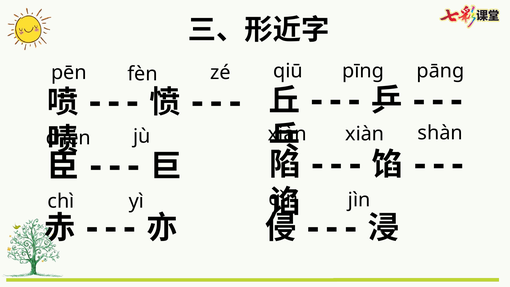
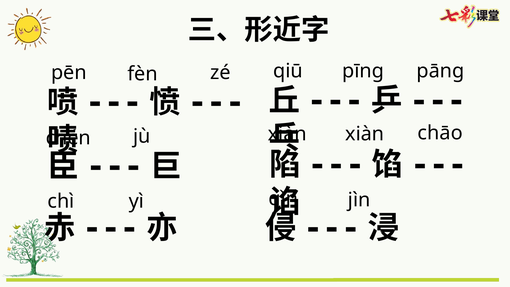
shàn: shàn -> chāo
